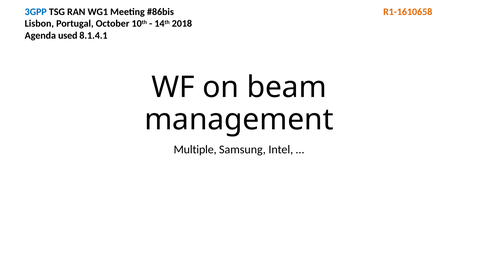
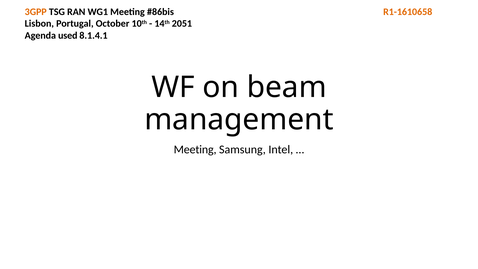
3GPP colour: blue -> orange
2018: 2018 -> 2051
Multiple at (195, 149): Multiple -> Meeting
